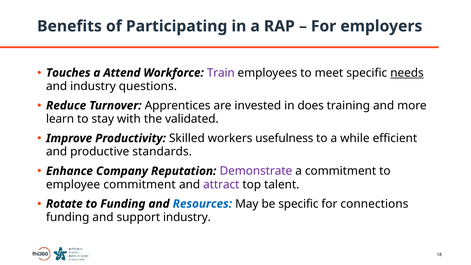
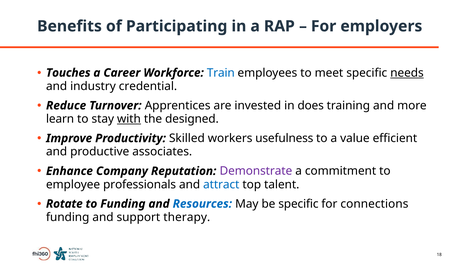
Attend: Attend -> Career
Train colour: purple -> blue
questions: questions -> credential
with underline: none -> present
validated: validated -> designed
while: while -> value
standards: standards -> associates
employee commitment: commitment -> professionals
attract colour: purple -> blue
support industry: industry -> therapy
